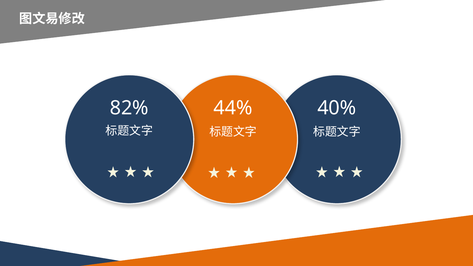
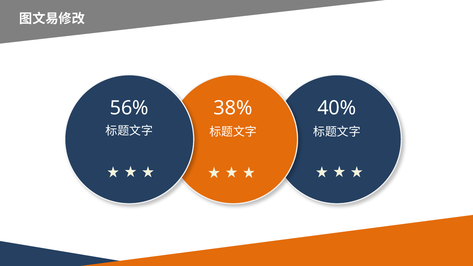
82%: 82% -> 56%
44%: 44% -> 38%
